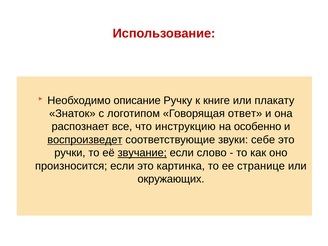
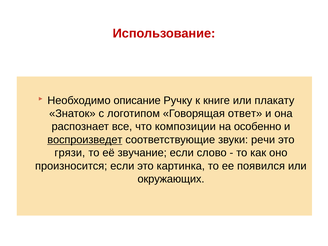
инструкцию: инструкцию -> композиции
себе: себе -> речи
ручки: ручки -> грязи
звучание underline: present -> none
странице: странице -> появился
